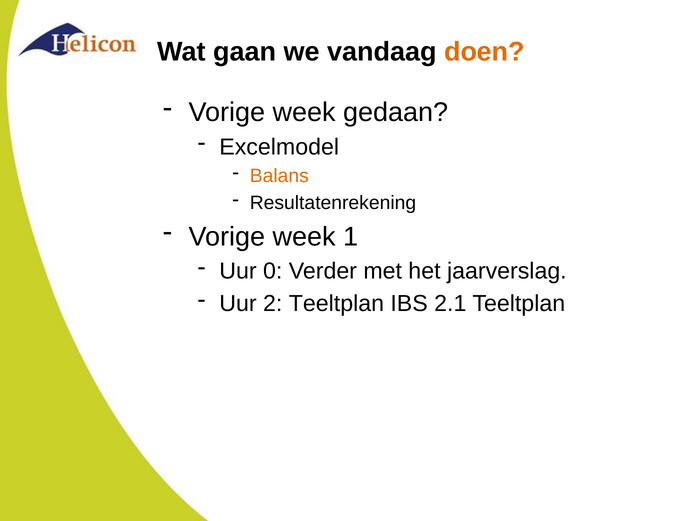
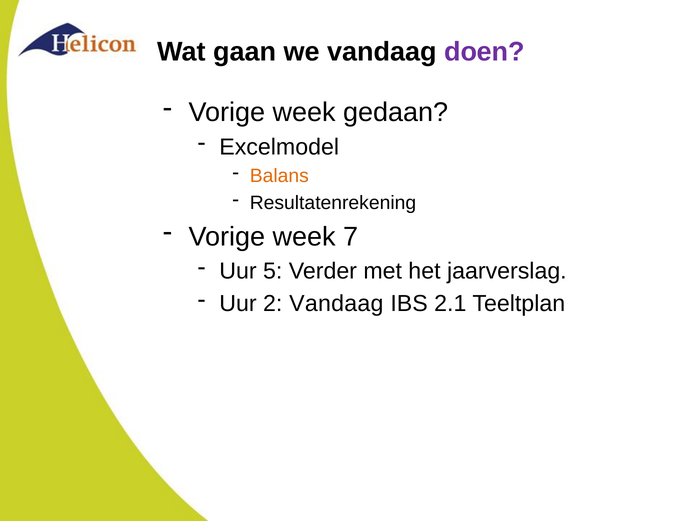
doen colour: orange -> purple
1: 1 -> 7
0: 0 -> 5
2 Teeltplan: Teeltplan -> Vandaag
